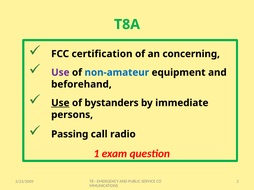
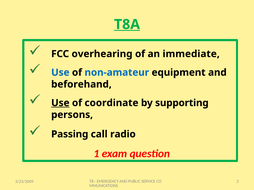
T8A underline: none -> present
certification: certification -> overhearing
concerning: concerning -> immediate
Use at (60, 73) colour: purple -> blue
bystanders: bystanders -> coordinate
immediate: immediate -> supporting
